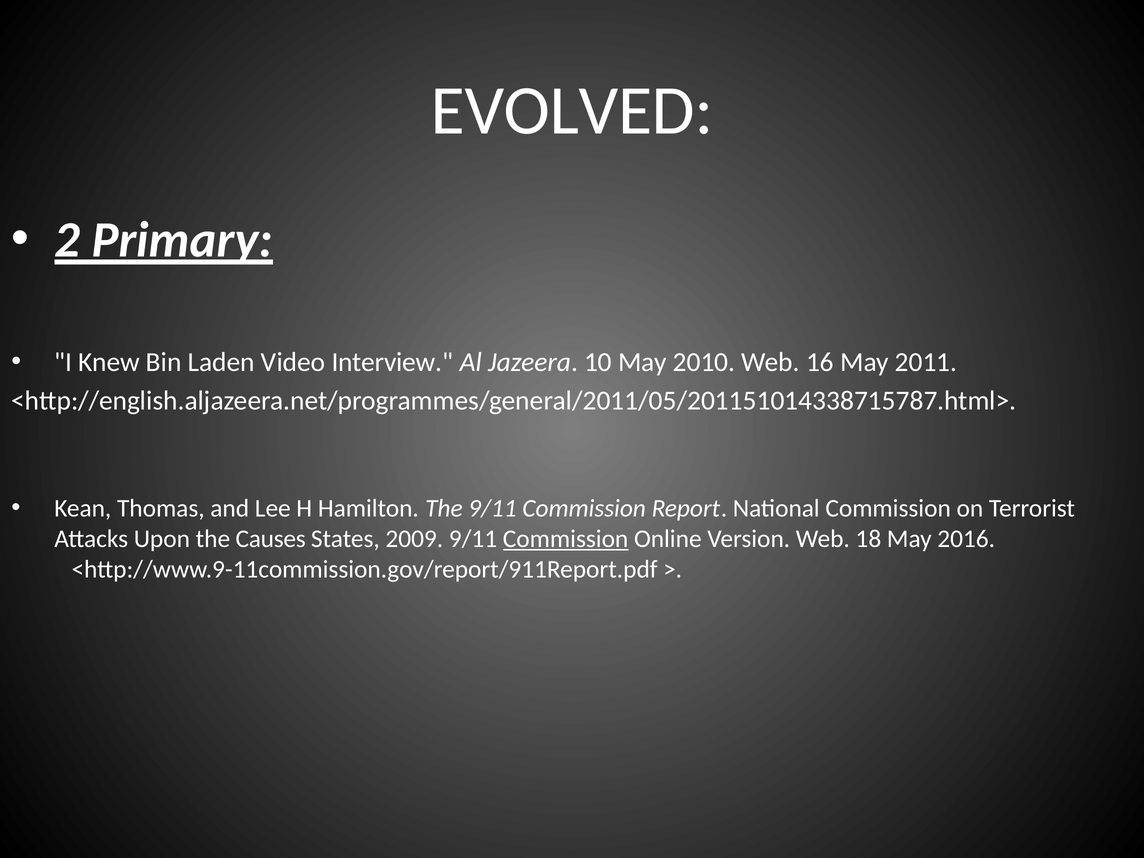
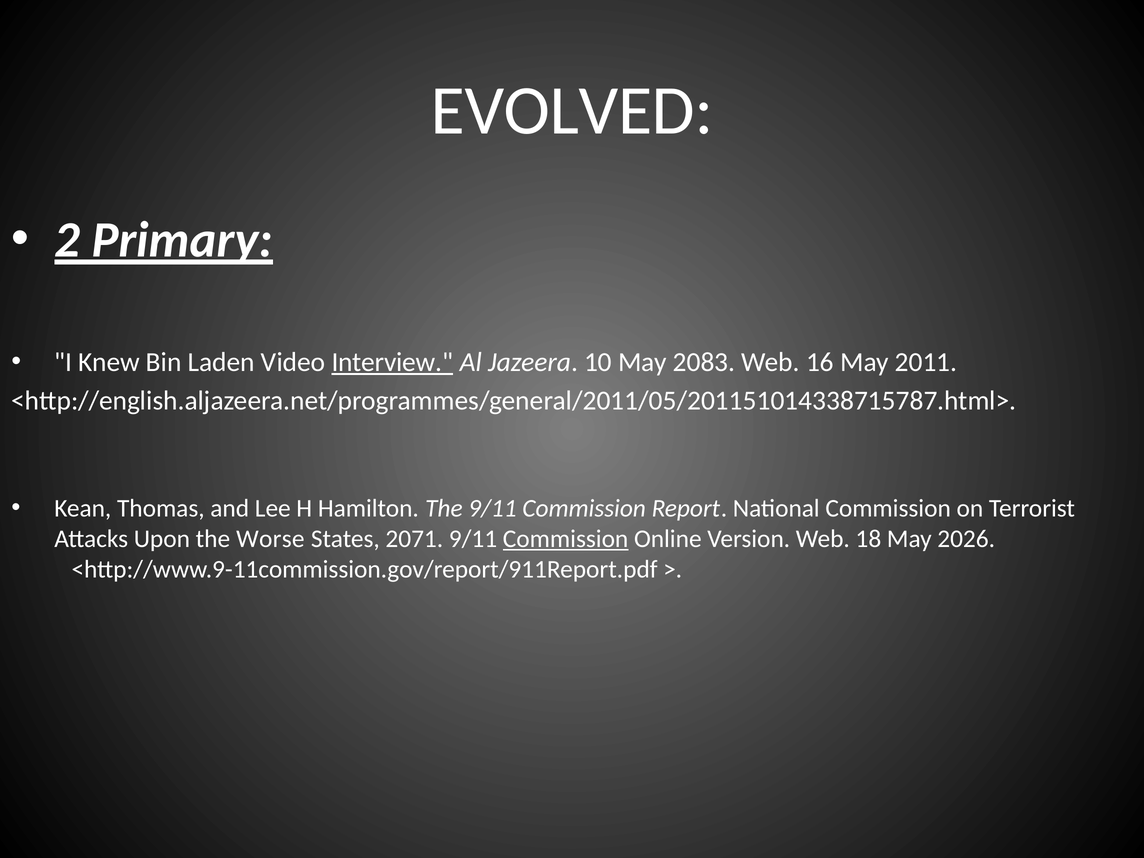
Interview underline: none -> present
2010: 2010 -> 2083
Causes: Causes -> Worse
2009: 2009 -> 2071
2016: 2016 -> 2026
